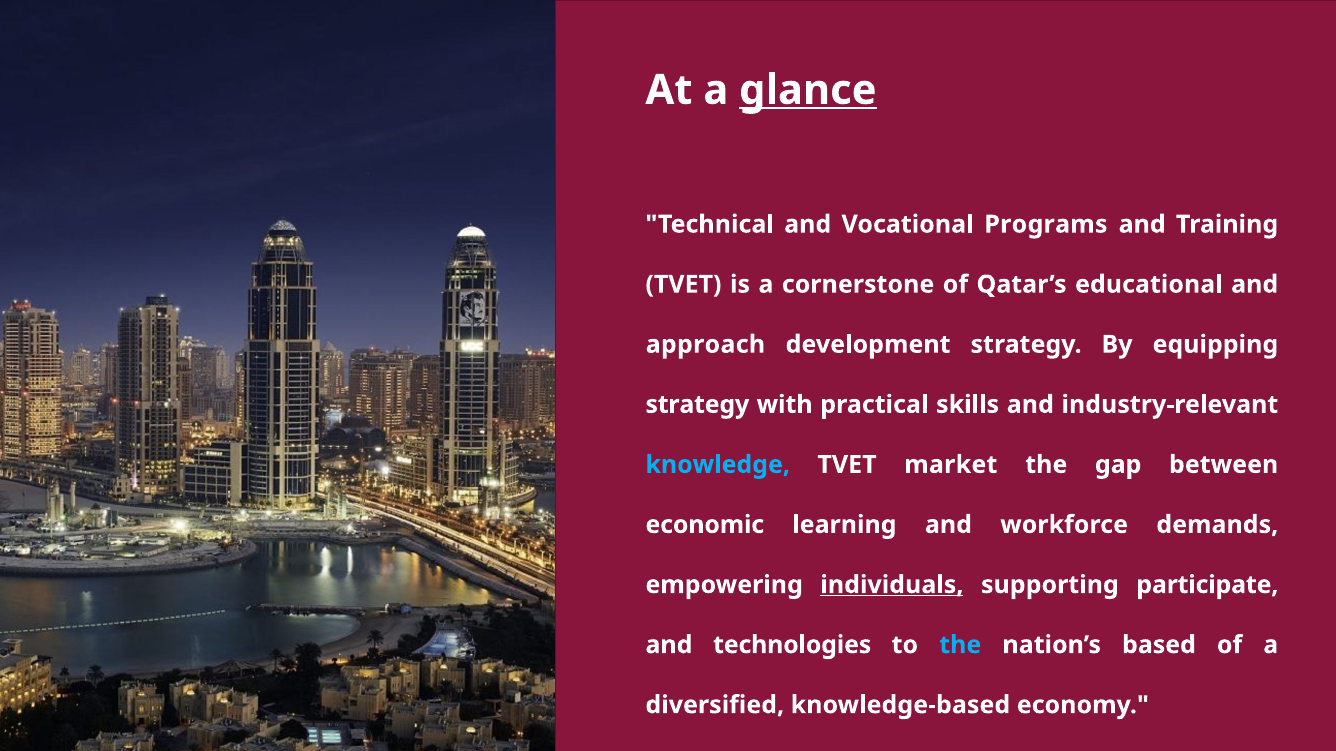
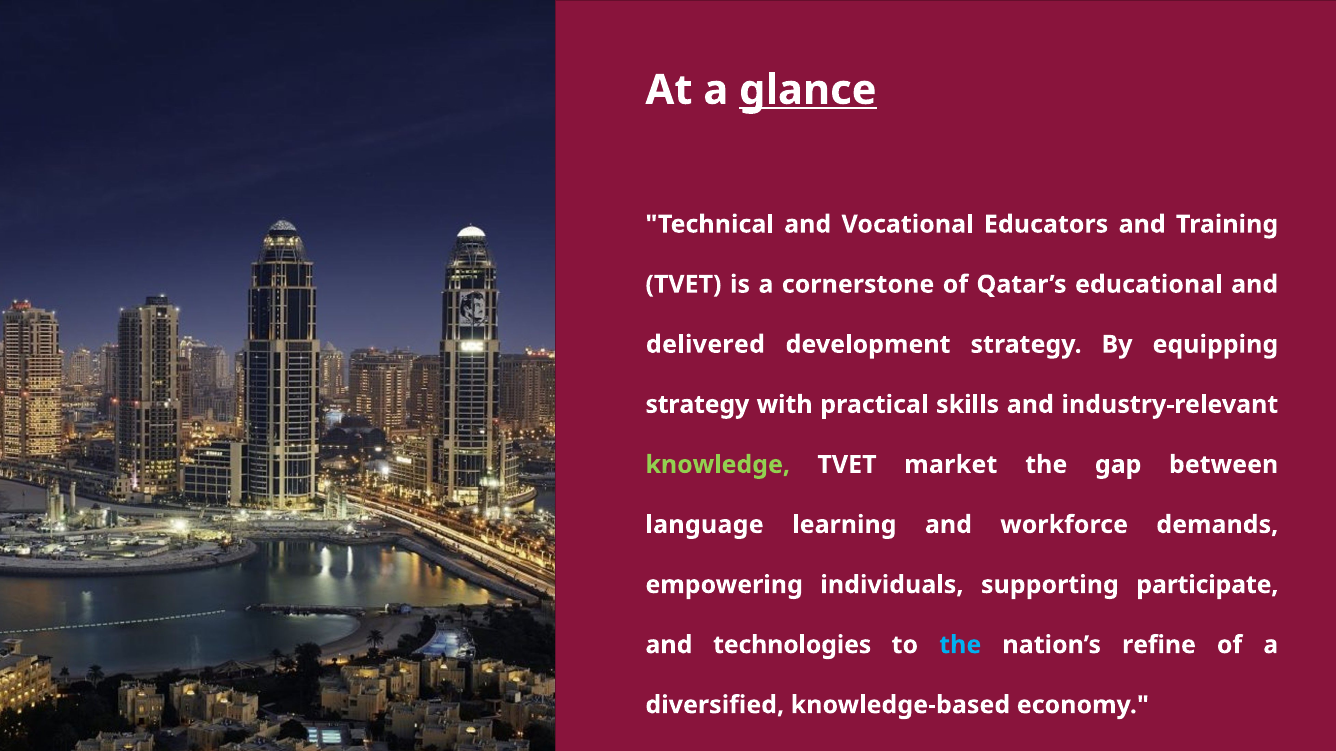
Programs: Programs -> Educators
approach: approach -> delivered
knowledge colour: light blue -> light green
economic: economic -> language
individuals underline: present -> none
based: based -> refine
